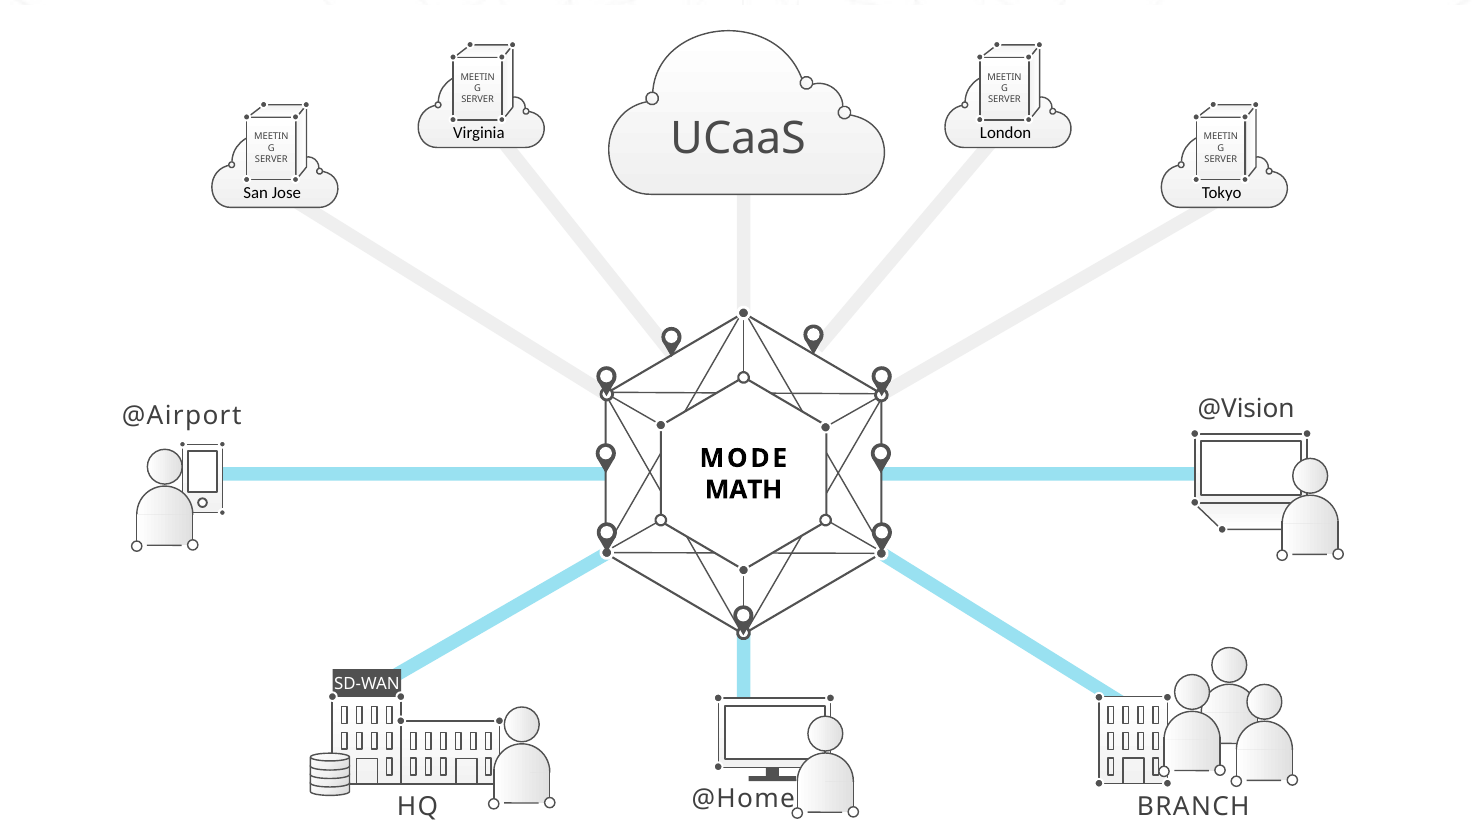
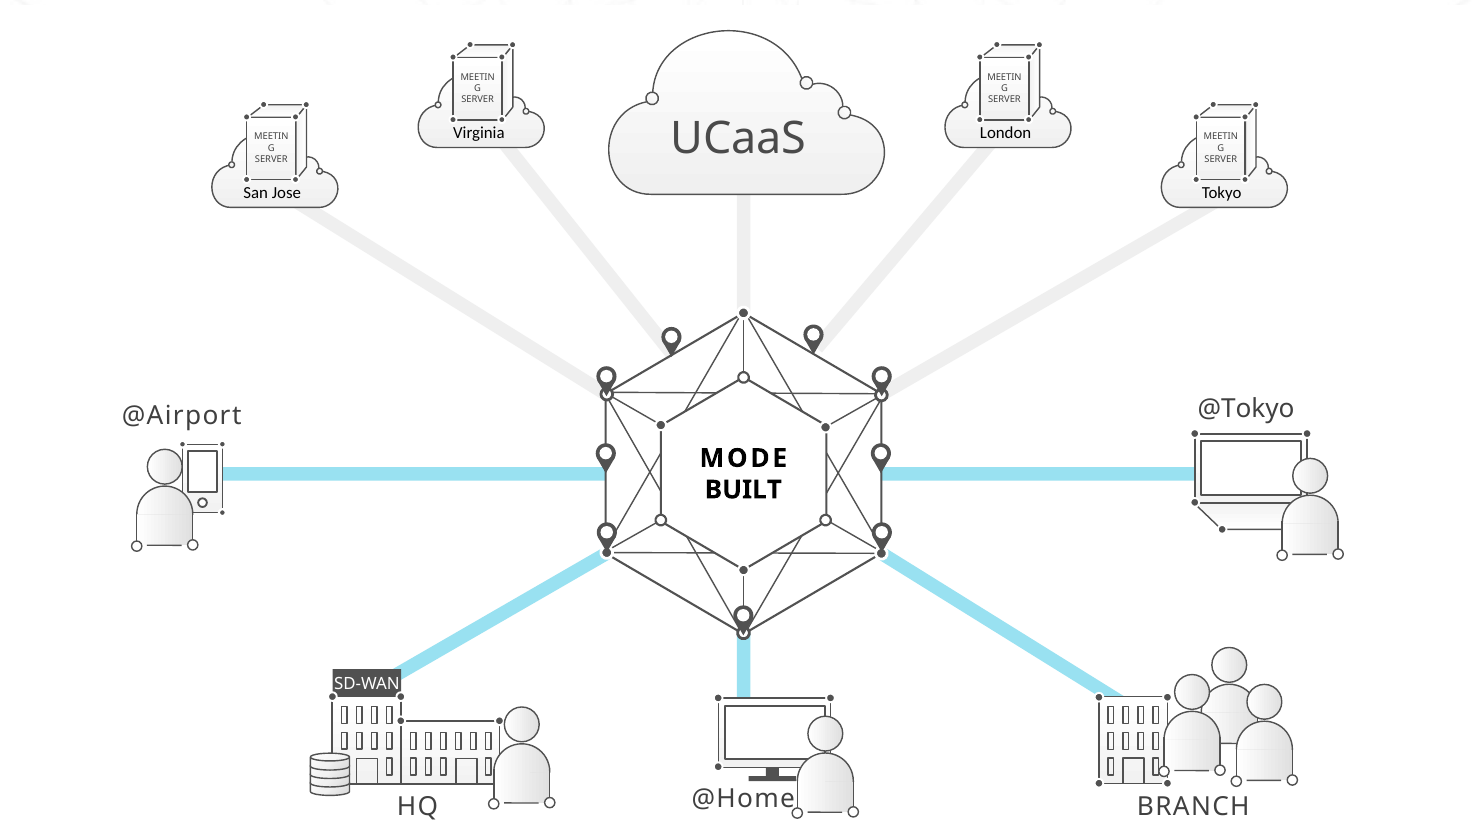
@Vision: @Vision -> @Tokyo
MATH: MATH -> BUILT
